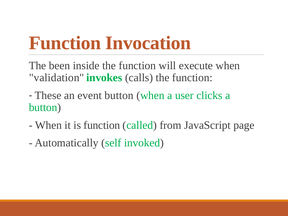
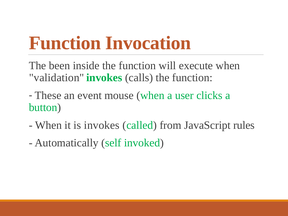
event button: button -> mouse
is function: function -> invokes
page: page -> rules
